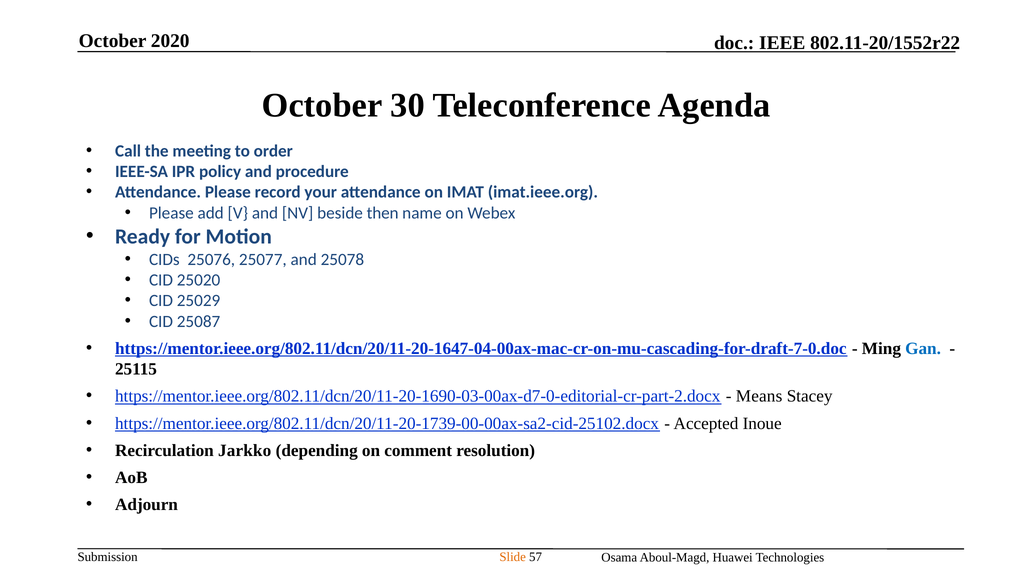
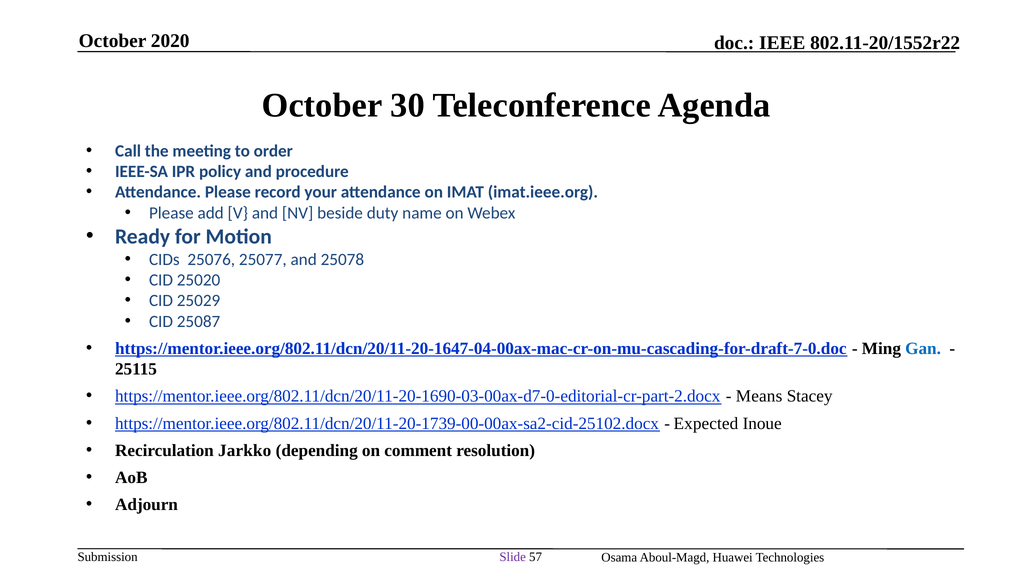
then: then -> duty
Accepted: Accepted -> Expected
Slide colour: orange -> purple
